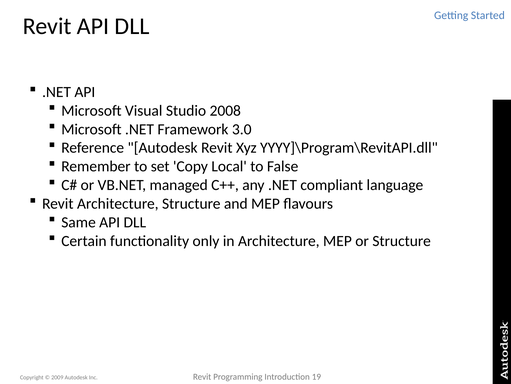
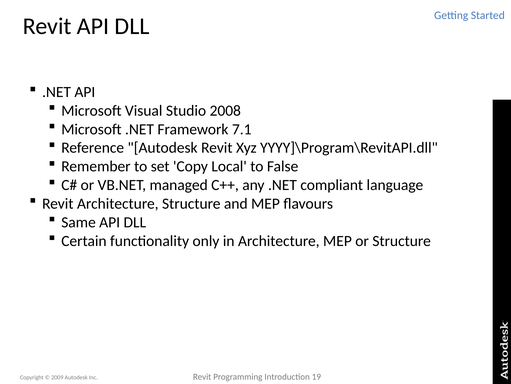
3.0: 3.0 -> 7.1
